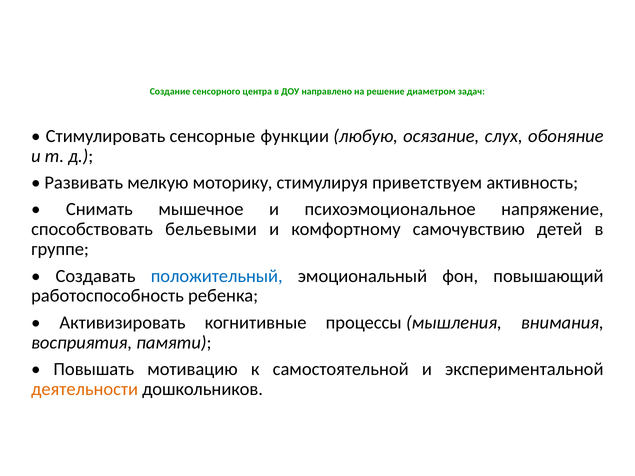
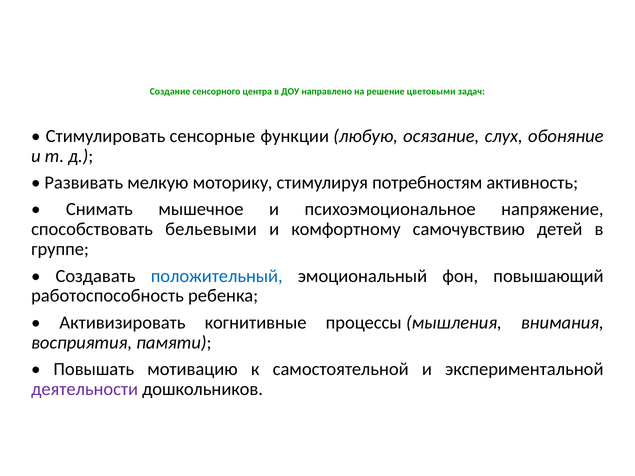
диаметром: диаметром -> цветовыми
приветствуем: приветствуем -> потребностям
деятельности colour: orange -> purple
